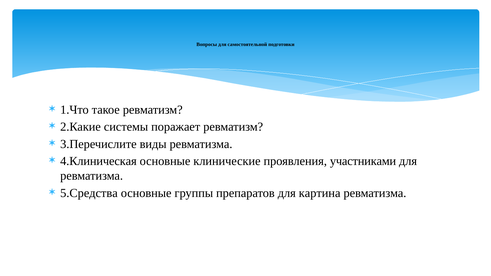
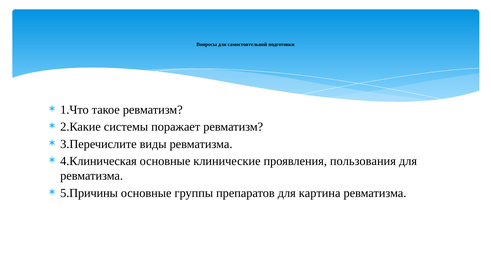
участниками: участниками -> пользования
5.Средства: 5.Средства -> 5.Причины
